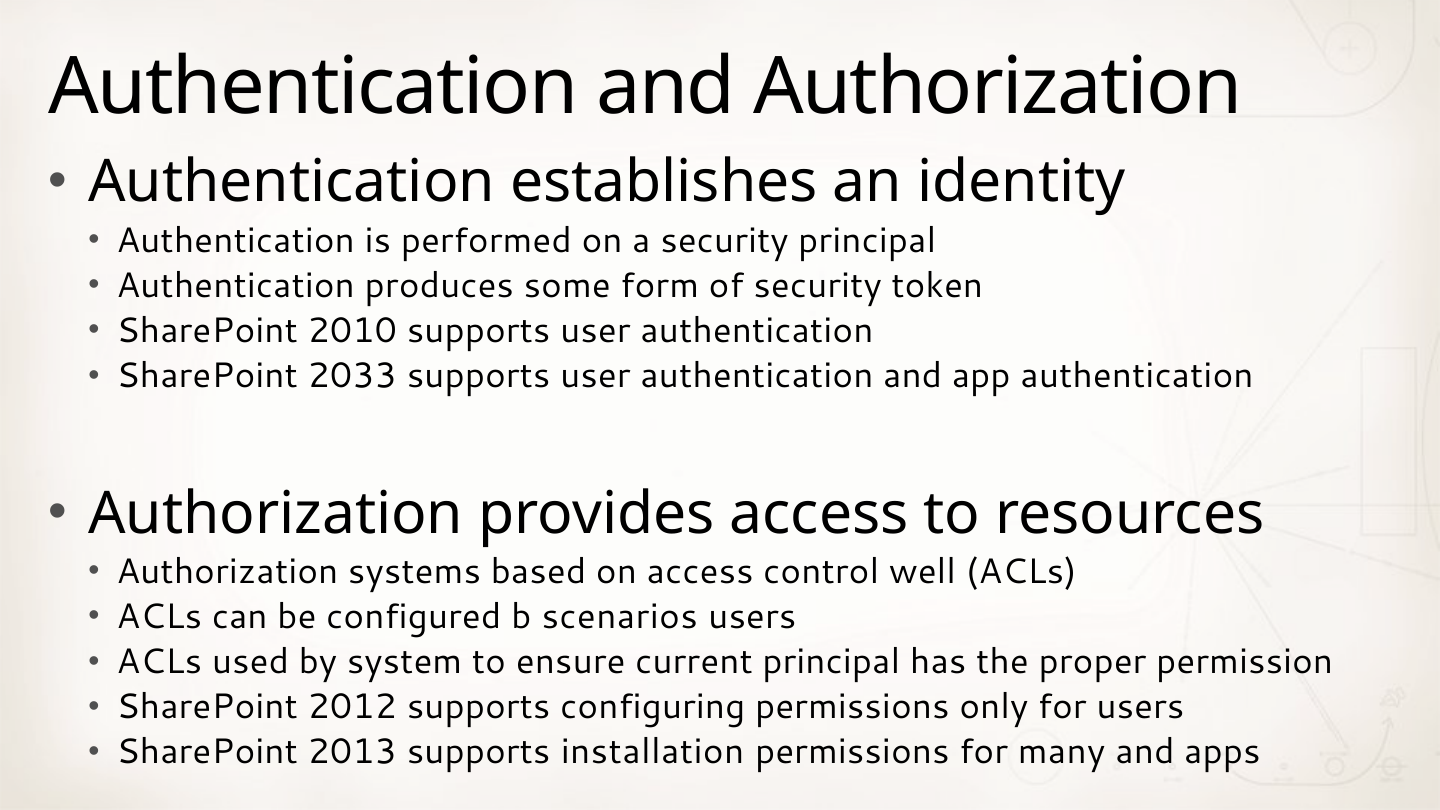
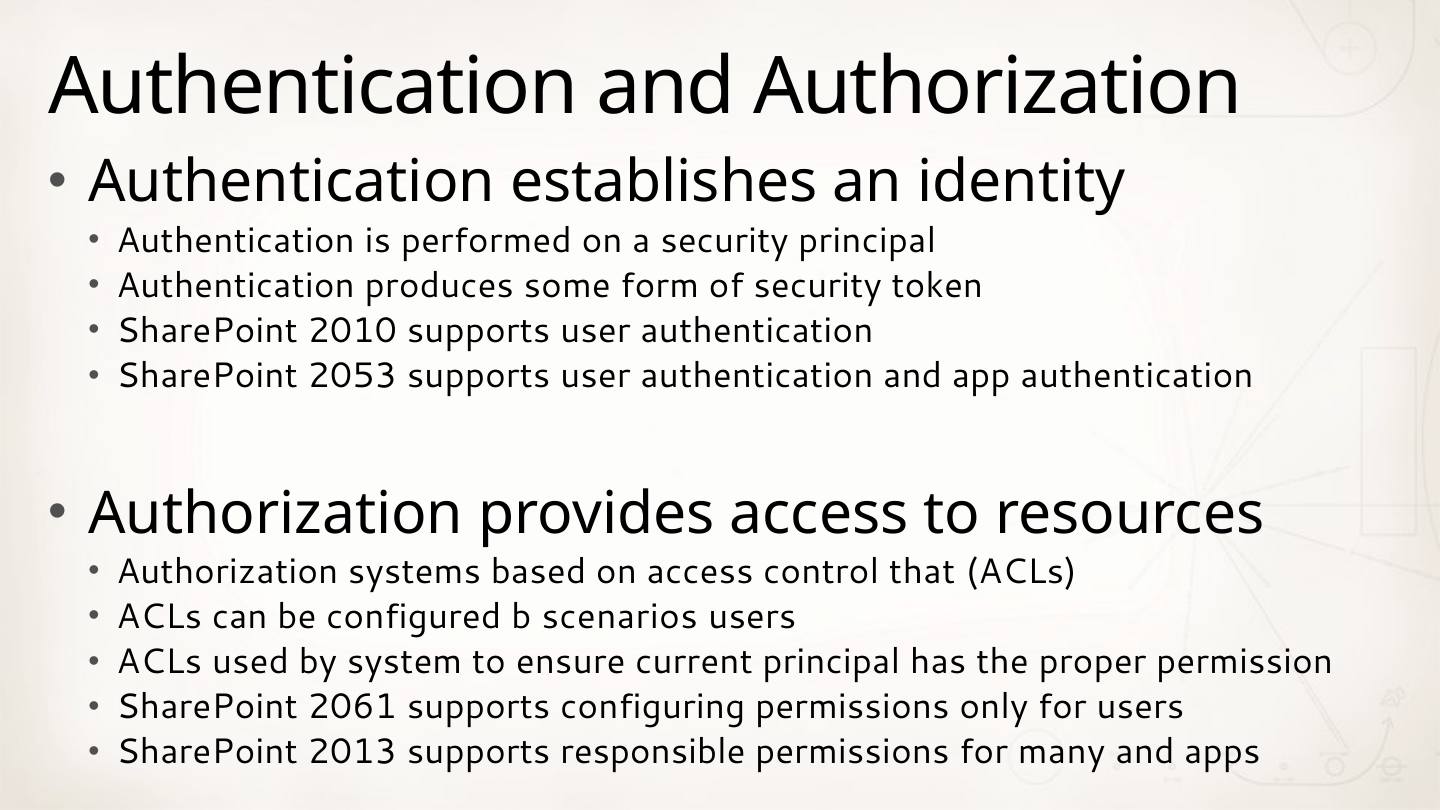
2033: 2033 -> 2053
well: well -> that
2012: 2012 -> 2061
installation: installation -> responsible
